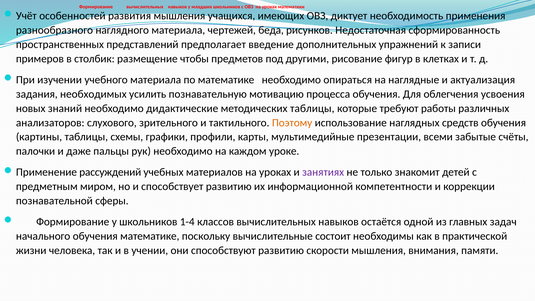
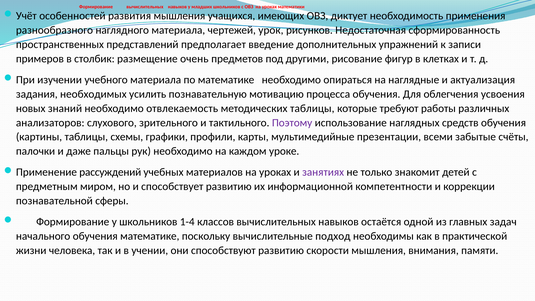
беда: беда -> урок
чтобы: чтобы -> очень
дидактические: дидактические -> отвлекаемость
Поэтому colour: orange -> purple
состоит: состоит -> подход
